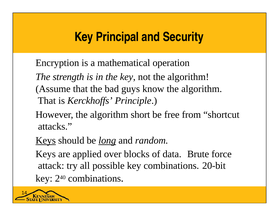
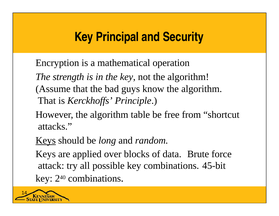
short: short -> table
long underline: present -> none
20-bit: 20-bit -> 45-bit
